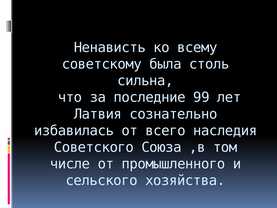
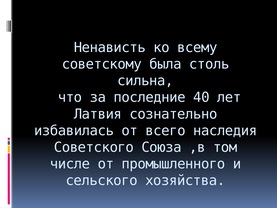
99: 99 -> 40
